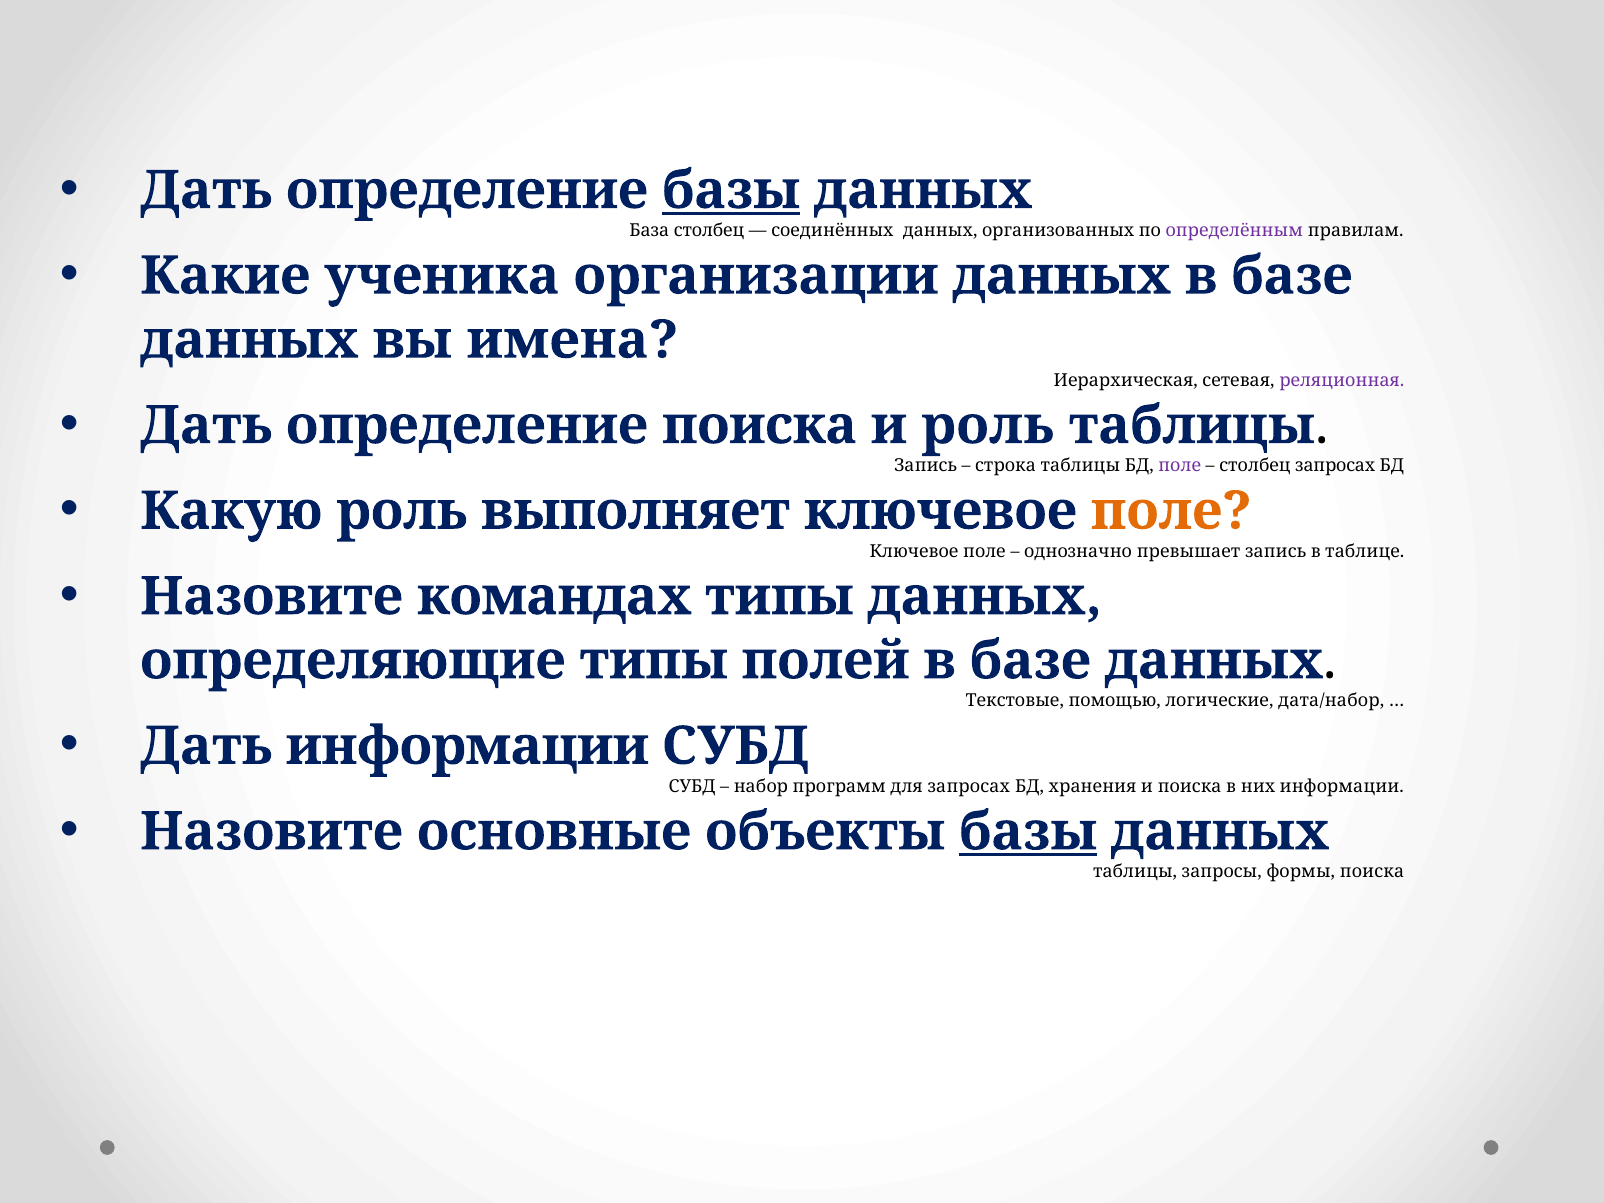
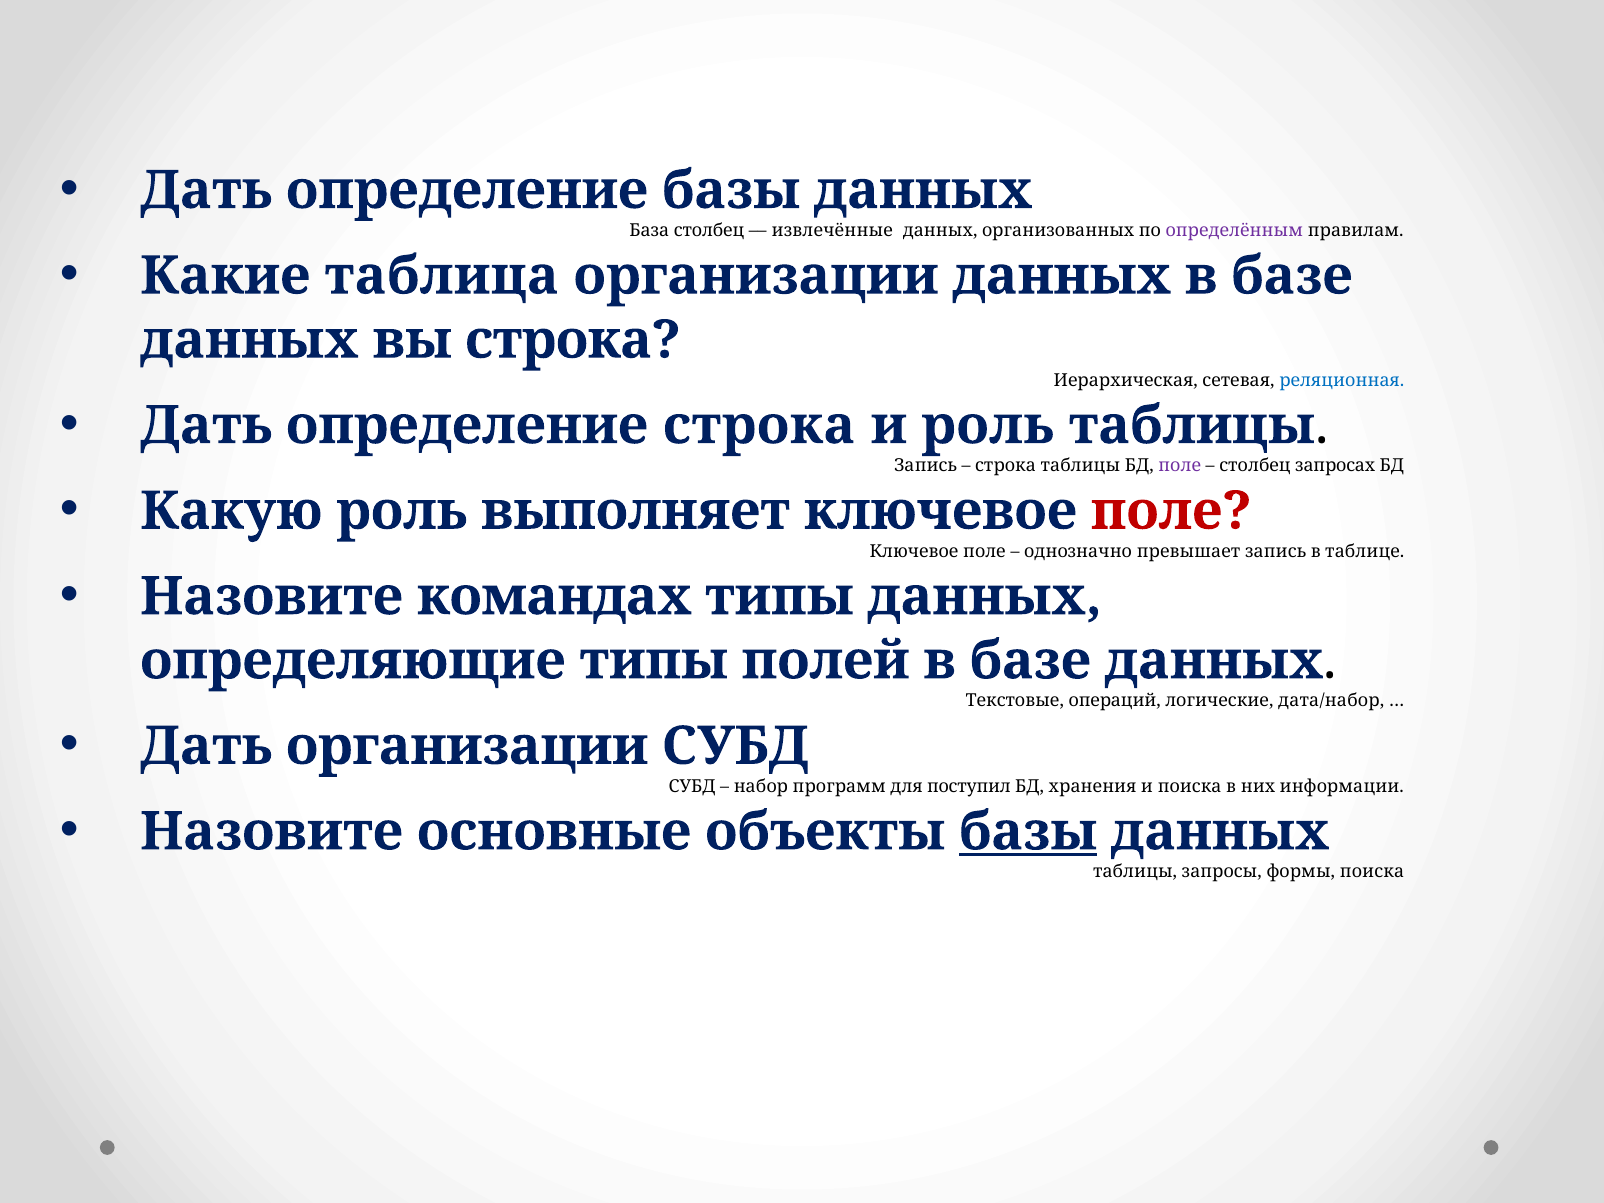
базы at (731, 190) underline: present -> none
соединённых: соединённых -> извлечённые
ученика: ученика -> таблица
вы имена: имена -> строка
реляционная colour: purple -> blue
определение поиска: поиска -> строка
поле at (1171, 511) colour: orange -> red
помощью: помощью -> операций
Дать информации: информации -> организации
для запросах: запросах -> поступил
